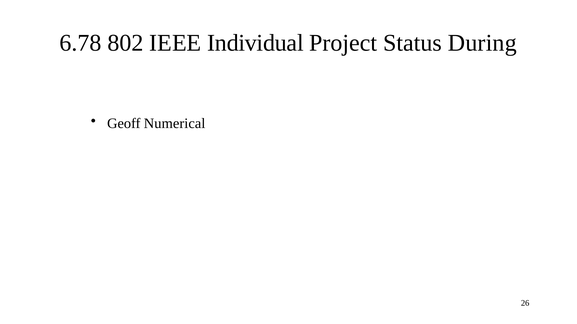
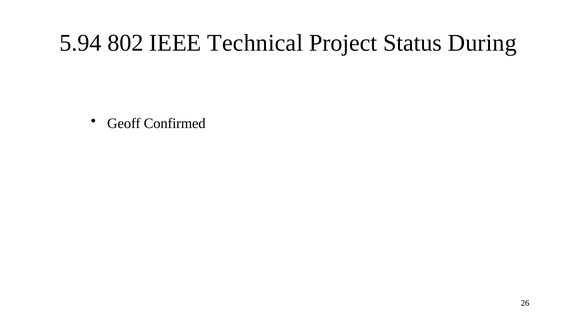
6.78: 6.78 -> 5.94
Individual: Individual -> Technical
Numerical: Numerical -> Confirmed
